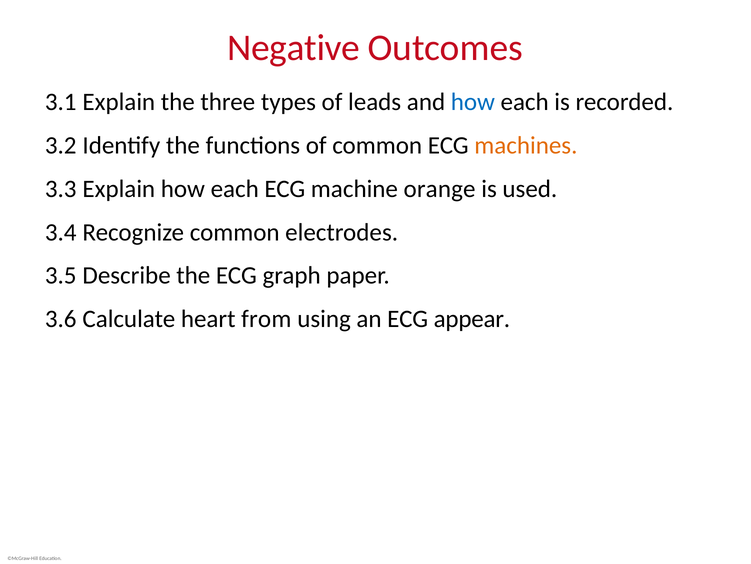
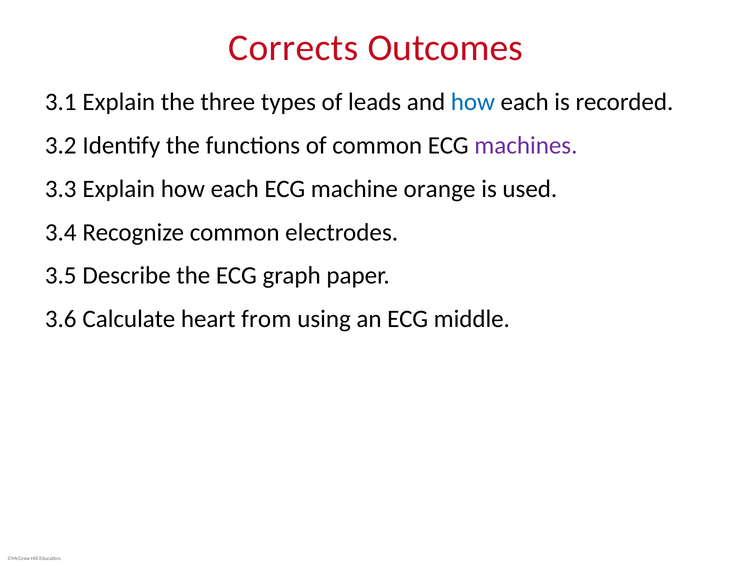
Negative: Negative -> Corrects
machines colour: orange -> purple
appear: appear -> middle
